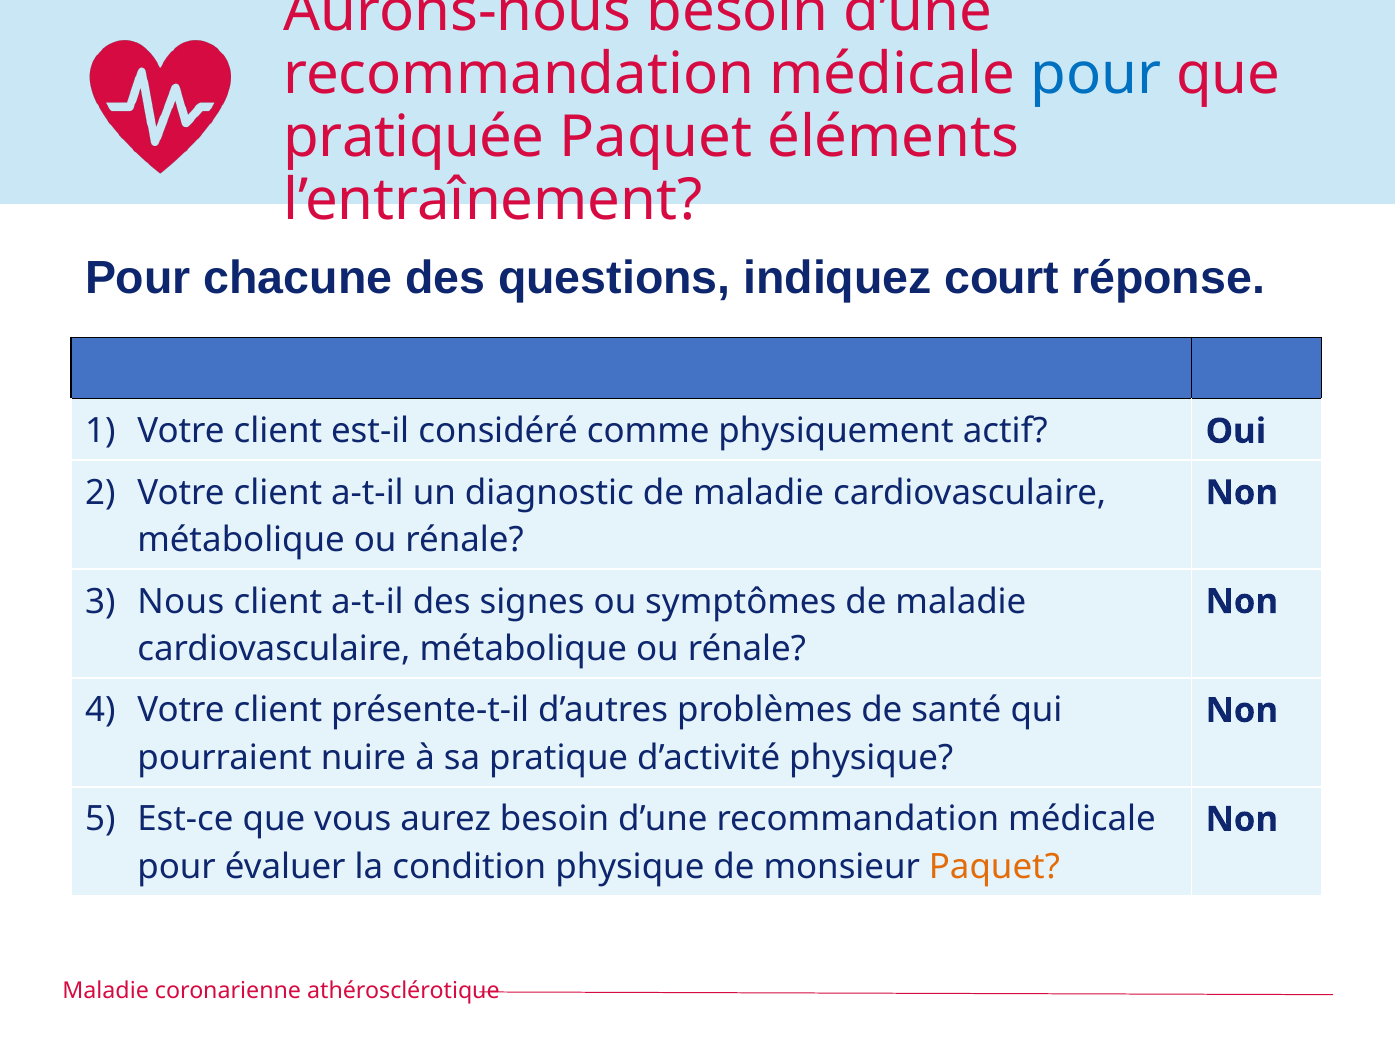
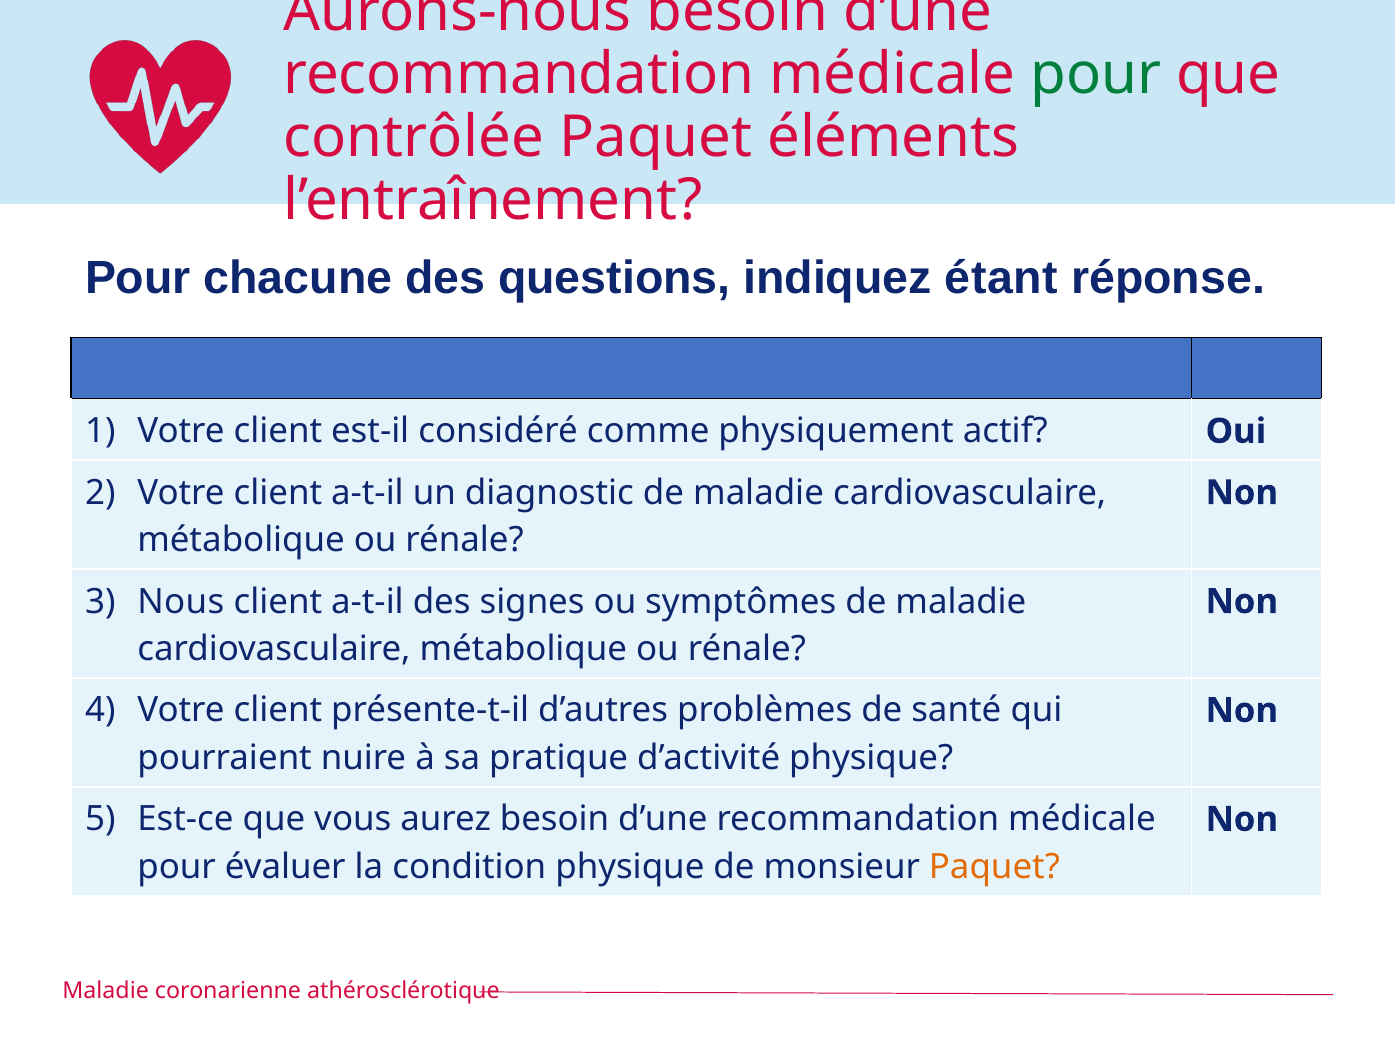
pour at (1096, 75) colour: blue -> green
pratiquée: pratiquée -> contrôlée
court: court -> étant
